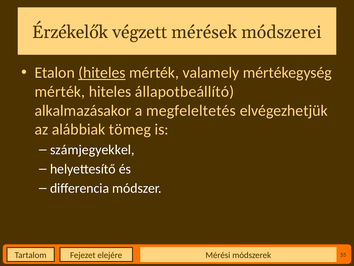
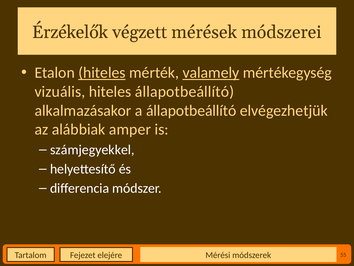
valamely underline: none -> present
mérték at (60, 91): mérték -> vizuális
a megfeleltetés: megfeleltetés -> állapotbeállító
tömeg: tömeg -> amper
